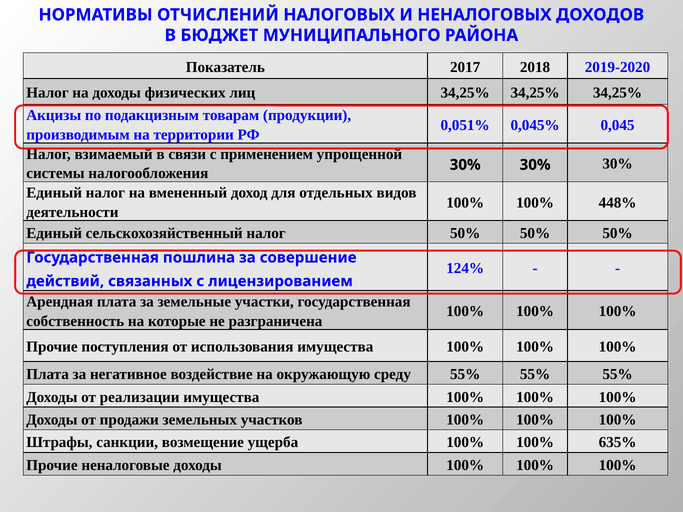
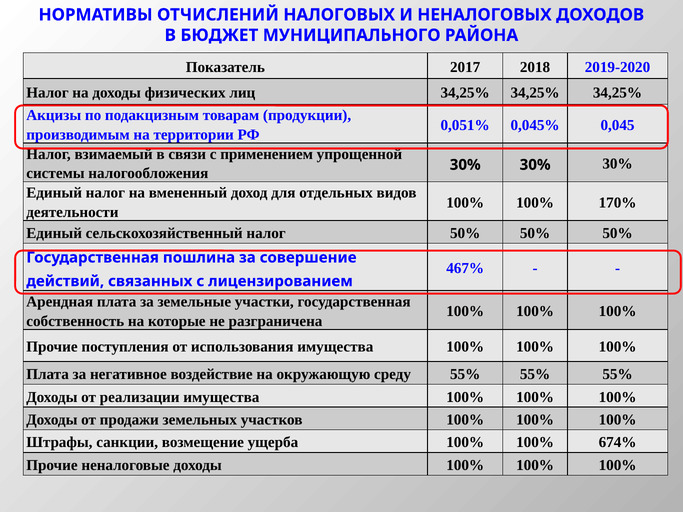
448%: 448% -> 170%
124%: 124% -> 467%
635%: 635% -> 674%
